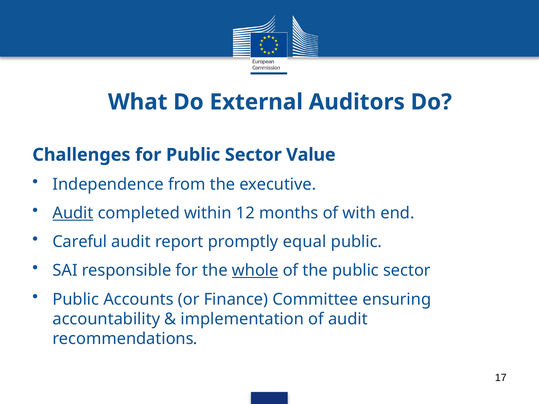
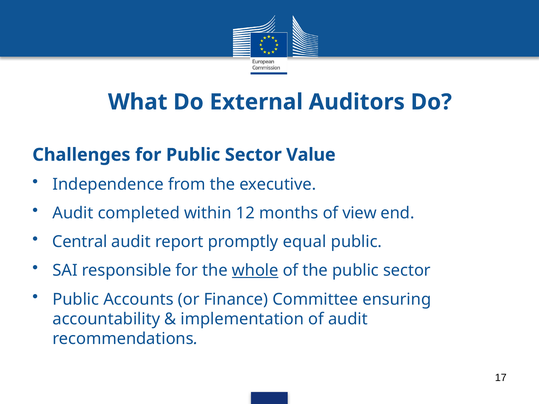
Audit at (73, 213) underline: present -> none
with: with -> view
Careful: Careful -> Central
